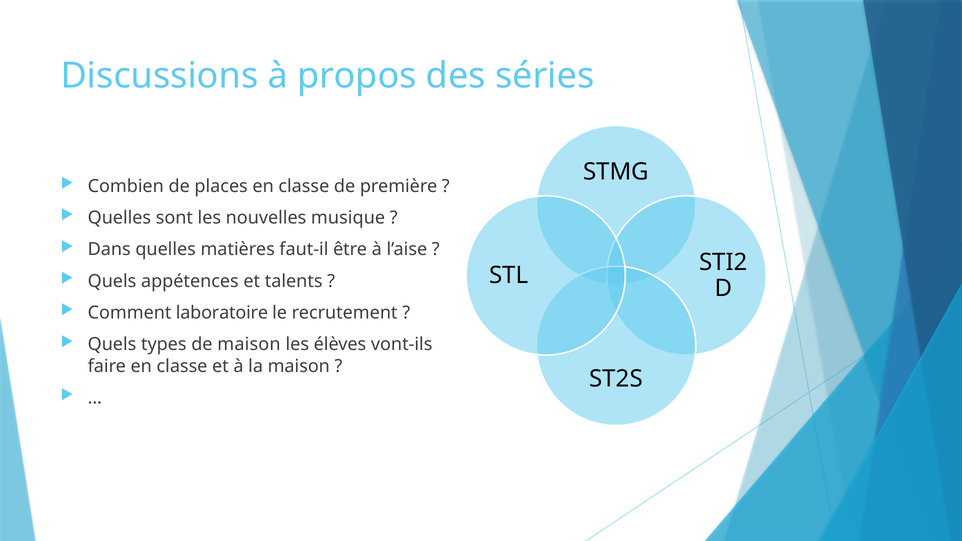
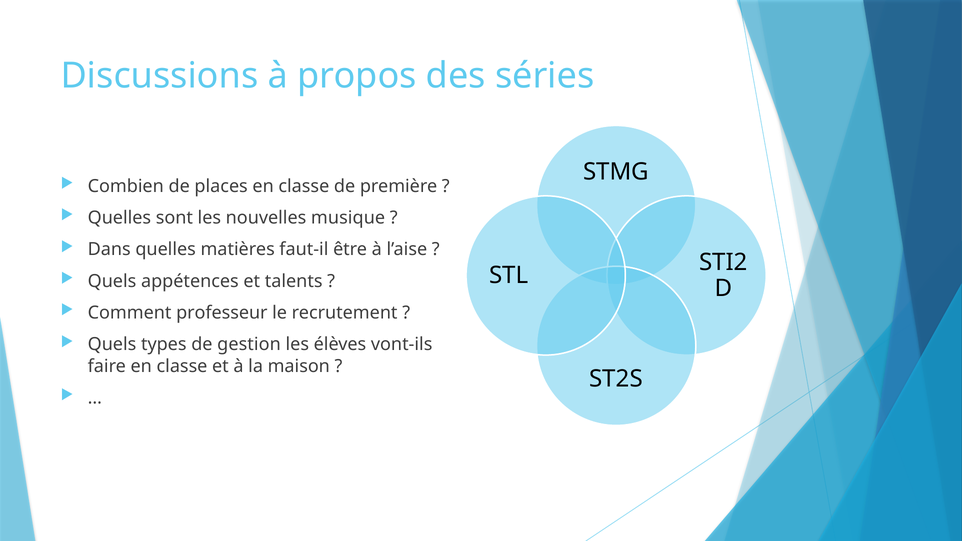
laboratoire: laboratoire -> professeur
de maison: maison -> gestion
